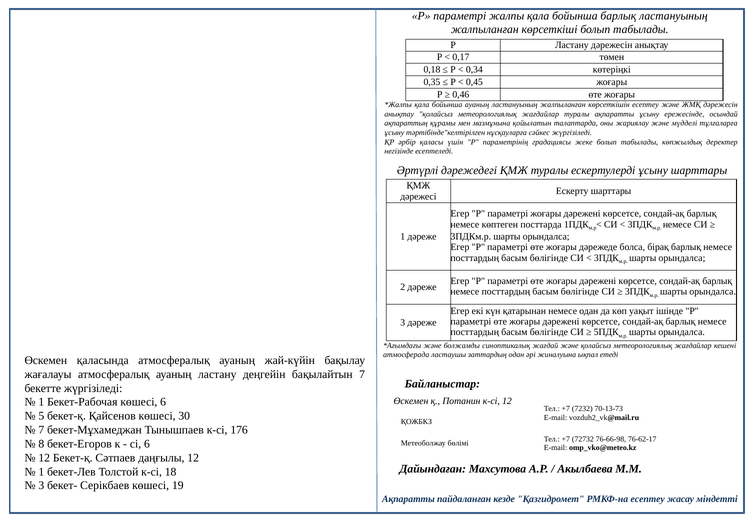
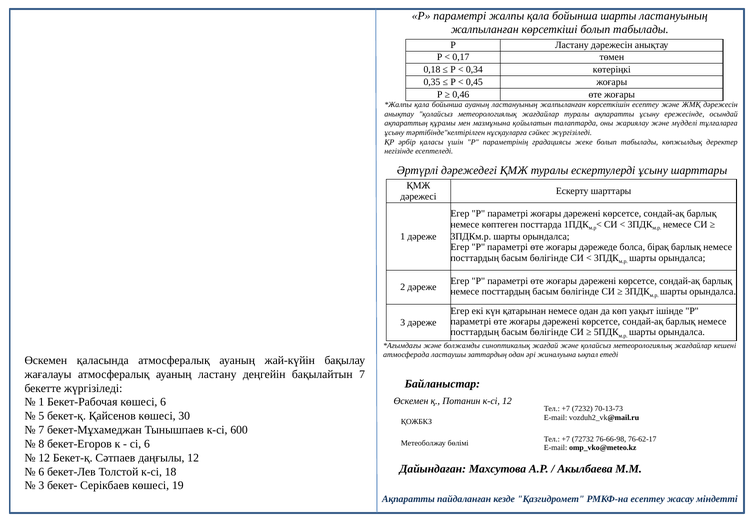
бойынша барлық: барлық -> шарты
176: 176 -> 600
1 at (41, 472): 1 -> 6
